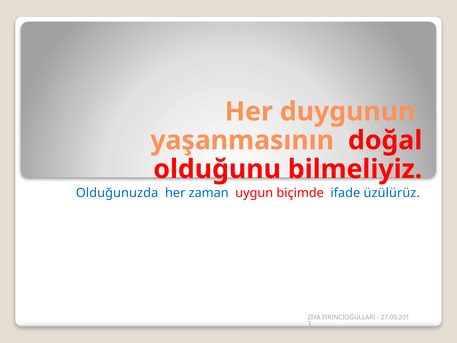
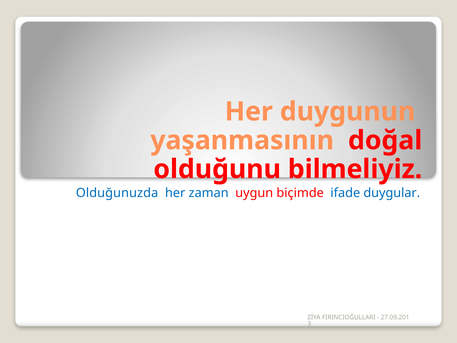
üzülürüz: üzülürüz -> duygular
